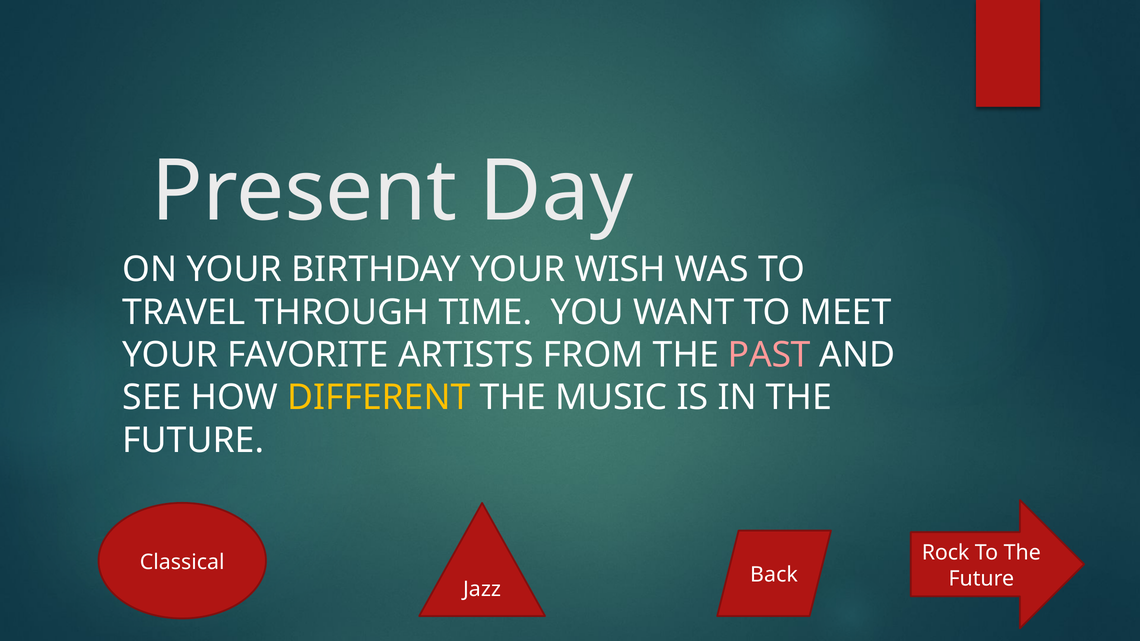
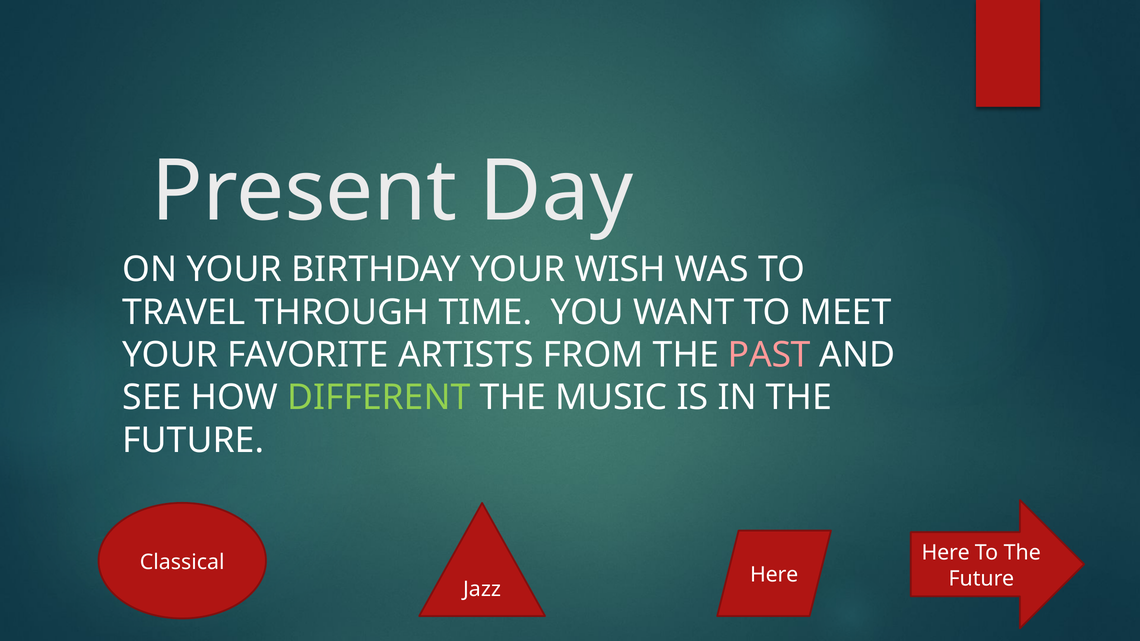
DIFFERENT colour: yellow -> light green
Rock at (946, 553): Rock -> Here
Back at (774, 575): Back -> Here
